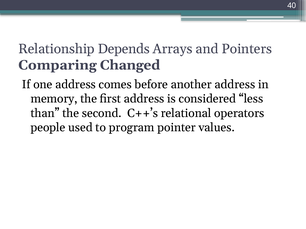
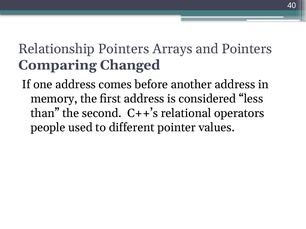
Relationship Depends: Depends -> Pointers
program: program -> different
